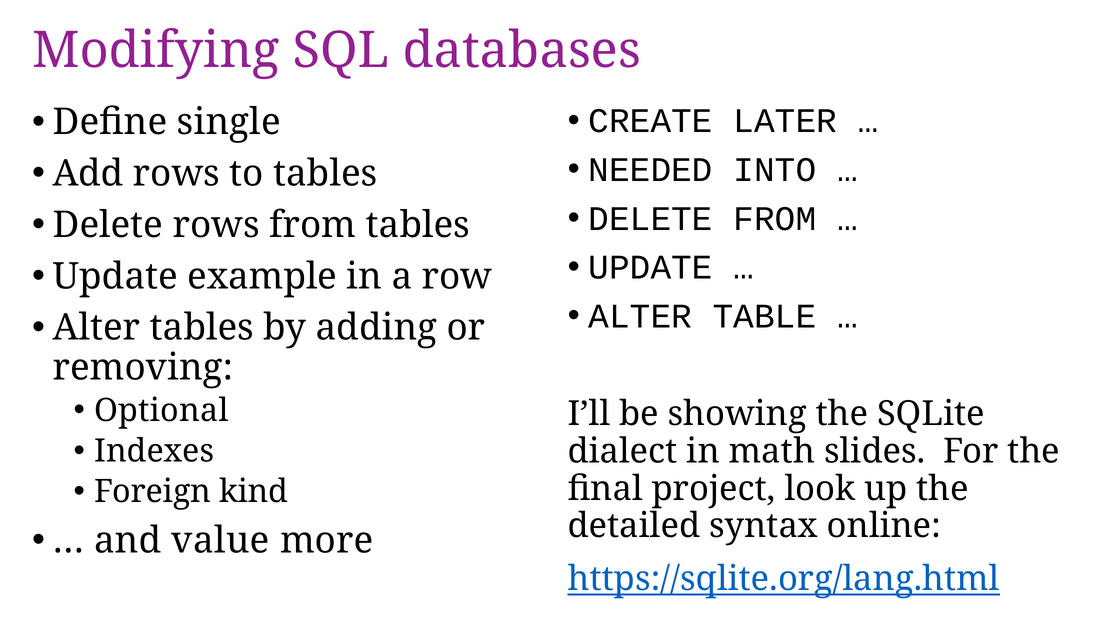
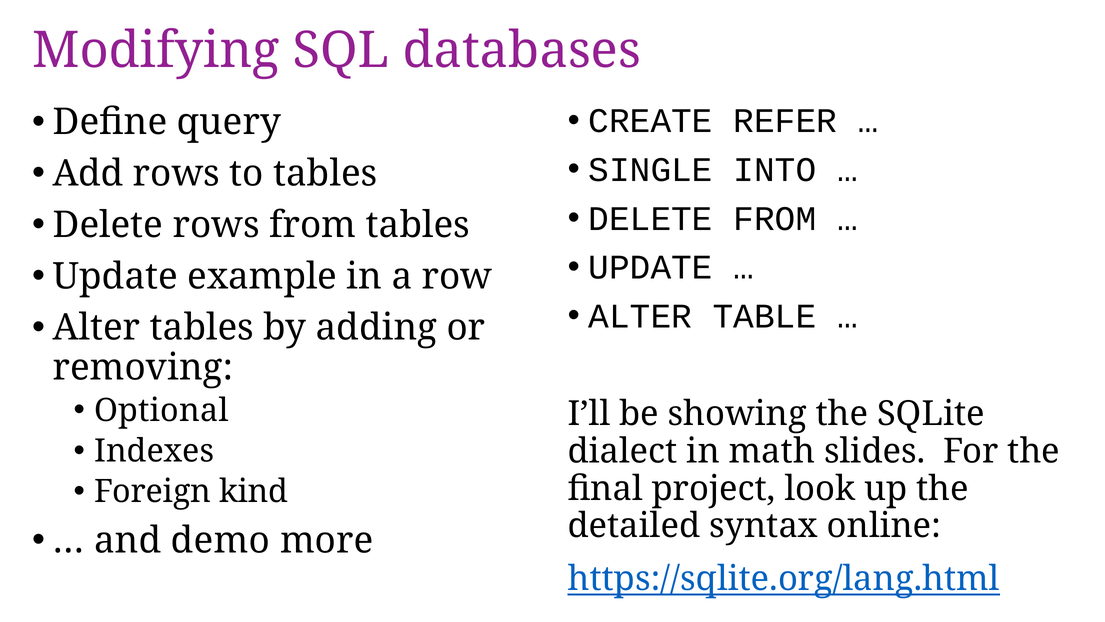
LATER: LATER -> REFER
single: single -> query
NEEDED: NEEDED -> SINGLE
value: value -> demo
